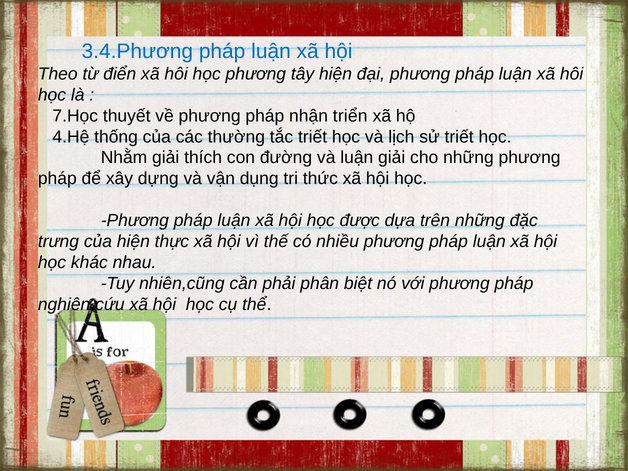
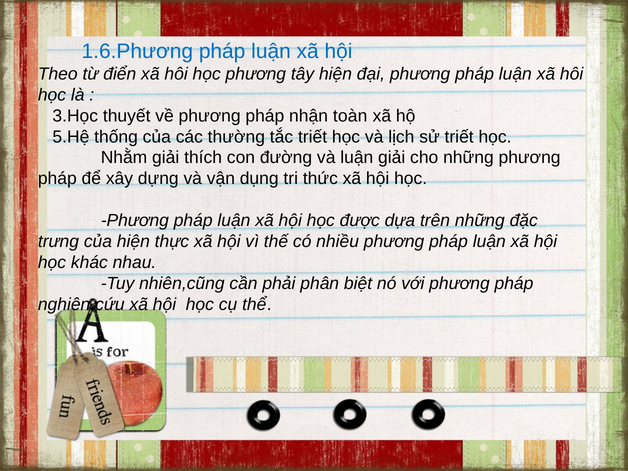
3.4.Phương: 3.4.Phương -> 1.6.Phương
7.Học: 7.Học -> 3.Học
triển: triển -> toàn
4.Hệ: 4.Hệ -> 5.Hệ
